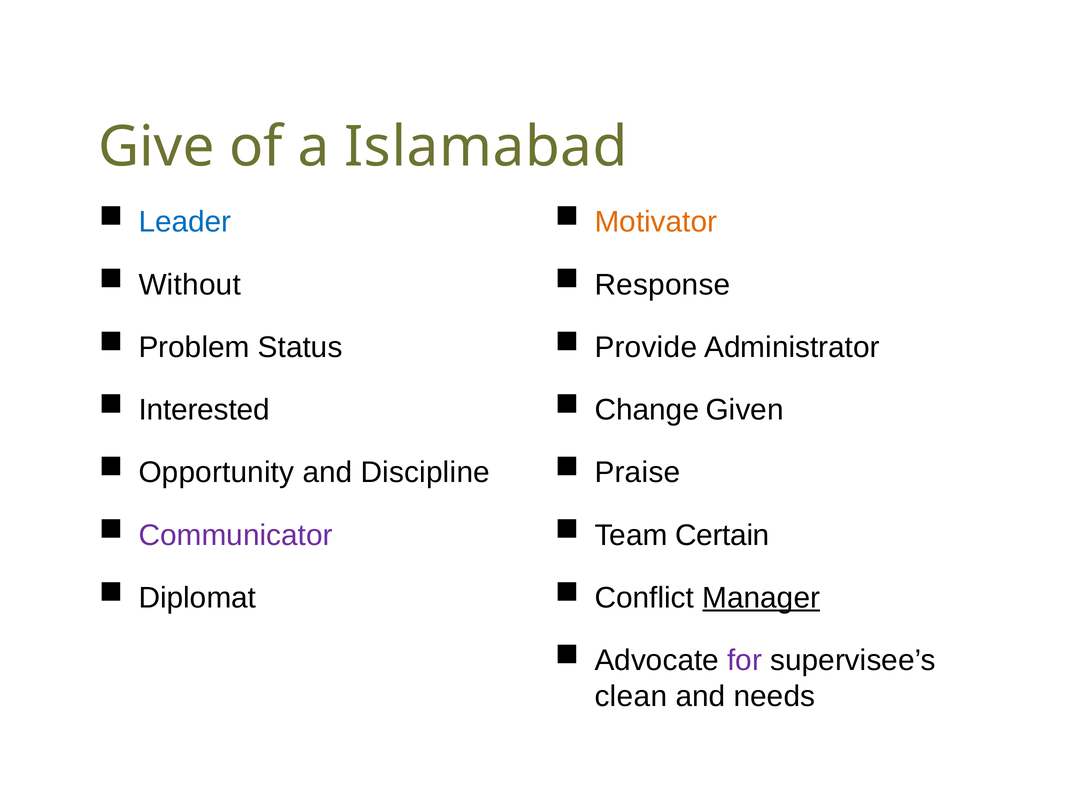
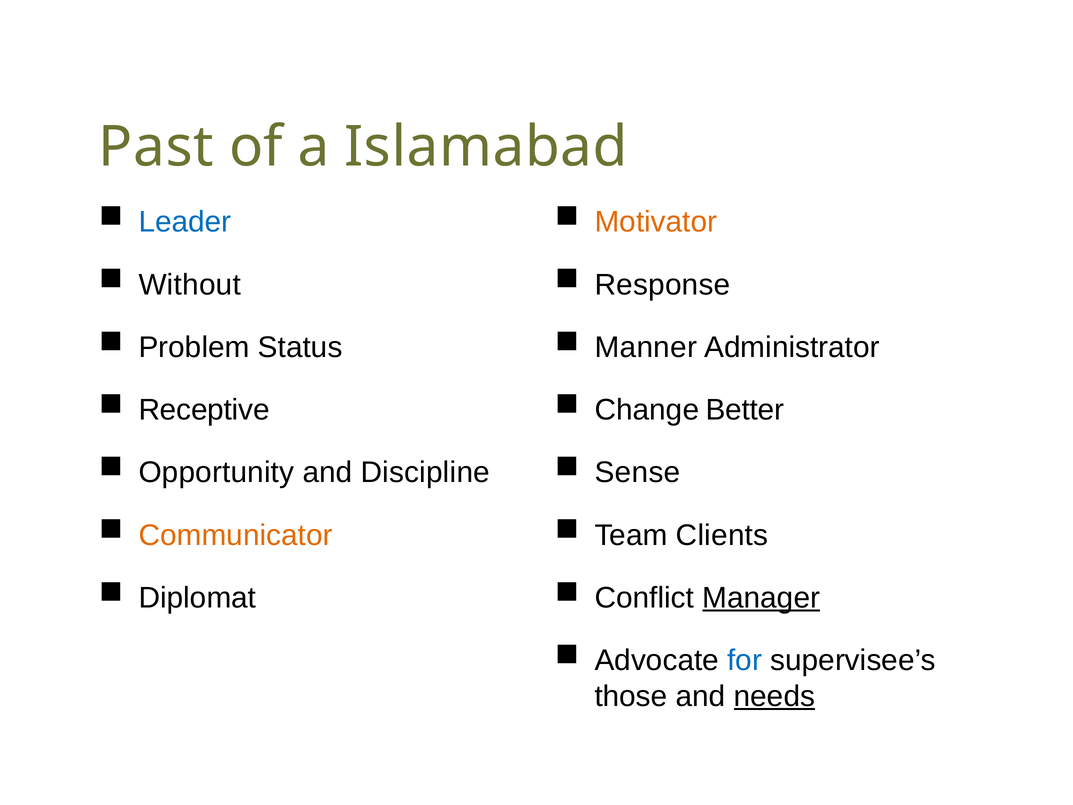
Give: Give -> Past
Provide: Provide -> Manner
Interested: Interested -> Receptive
Given: Given -> Better
Praise: Praise -> Sense
Communicator colour: purple -> orange
Certain: Certain -> Clients
for colour: purple -> blue
clean: clean -> those
needs underline: none -> present
